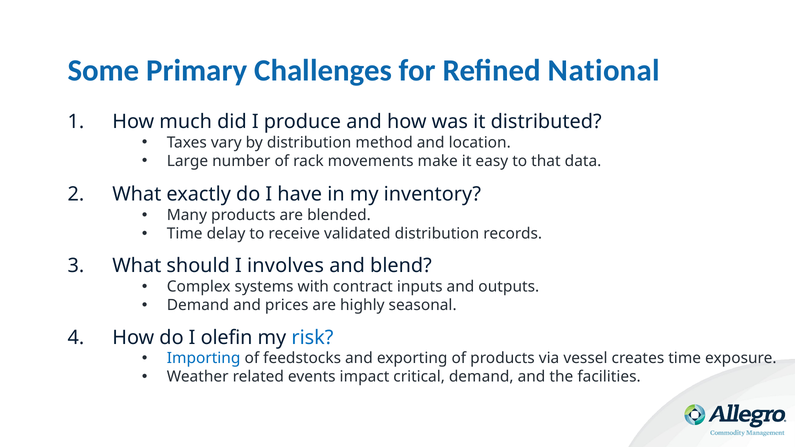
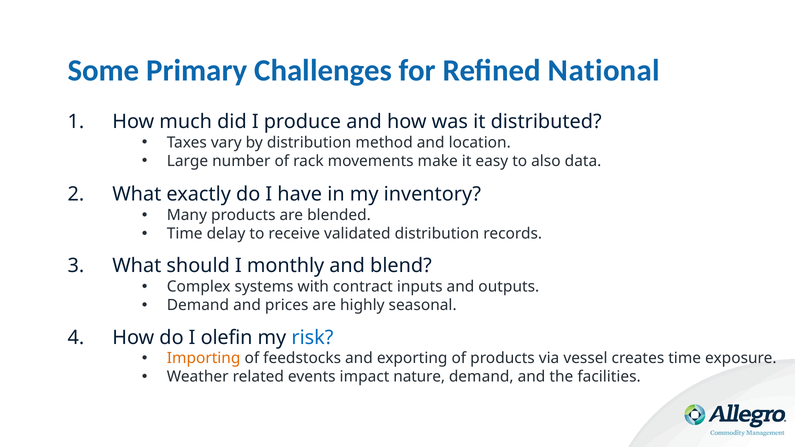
that: that -> also
involves: involves -> monthly
Importing colour: blue -> orange
critical: critical -> nature
